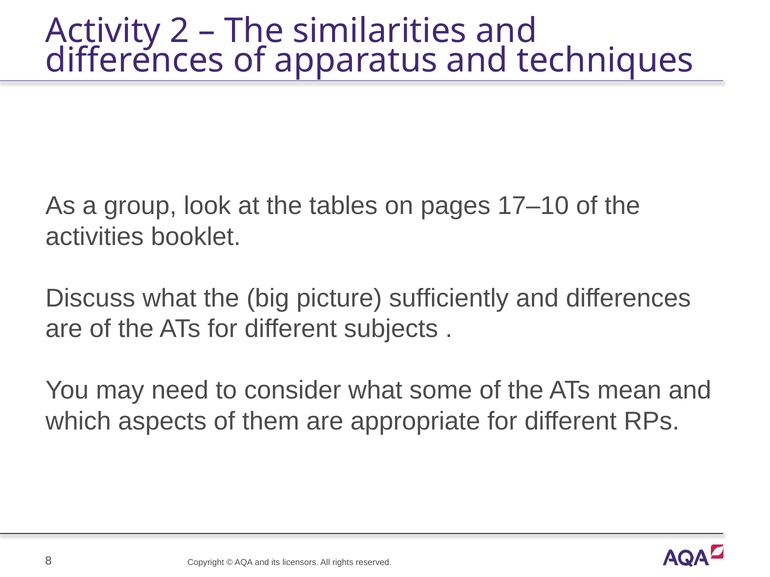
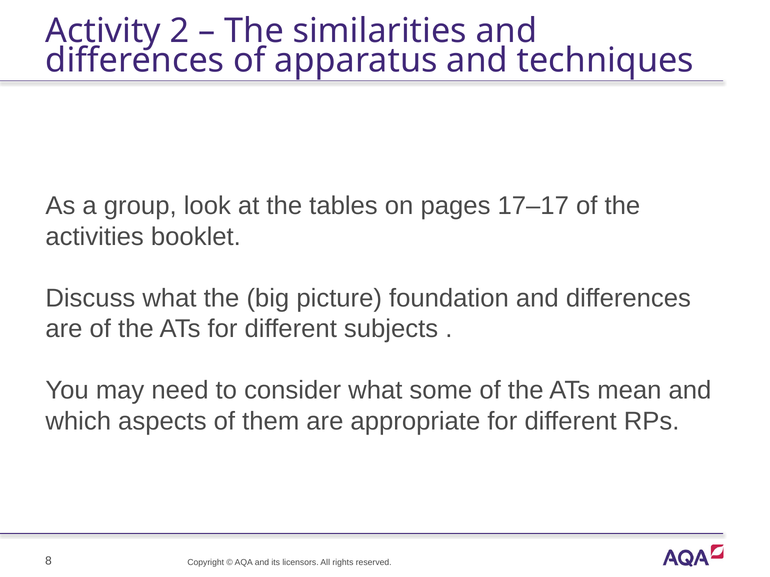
17–10: 17–10 -> 17–17
sufficiently: sufficiently -> foundation
